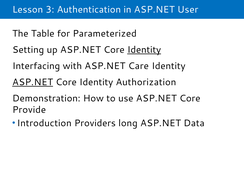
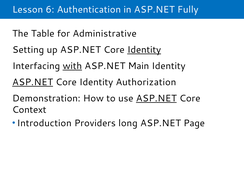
3: 3 -> 6
User: User -> Fully
Parameterized: Parameterized -> Administrative
with underline: none -> present
Care: Care -> Main
ASP.NET at (156, 98) underline: none -> present
Provide: Provide -> Context
Data: Data -> Page
